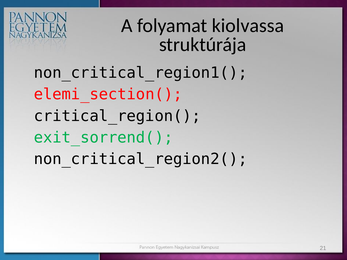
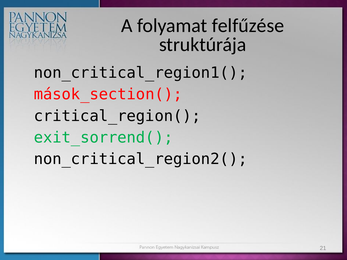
kiolvassa: kiolvassa -> felfűzése
elemi_section(: elemi_section( -> mások_section(
